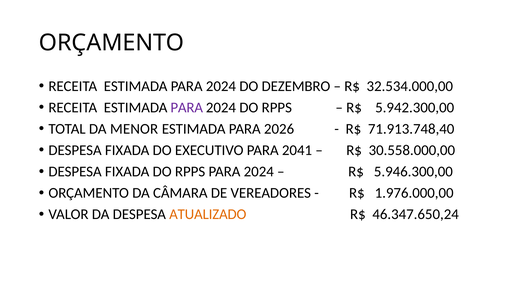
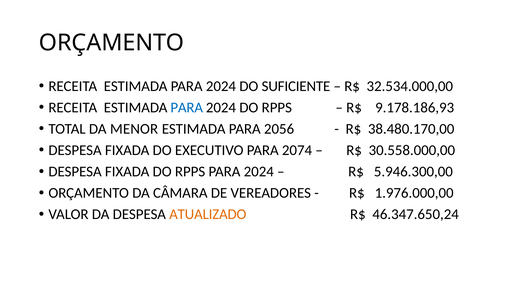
DEZEMBRO: DEZEMBRO -> SUFICIENTE
PARA at (187, 108) colour: purple -> blue
5.942.300,00: 5.942.300,00 -> 9.178.186,93
2026: 2026 -> 2056
71.913.748,40: 71.913.748,40 -> 38.480.170,00
2041: 2041 -> 2074
